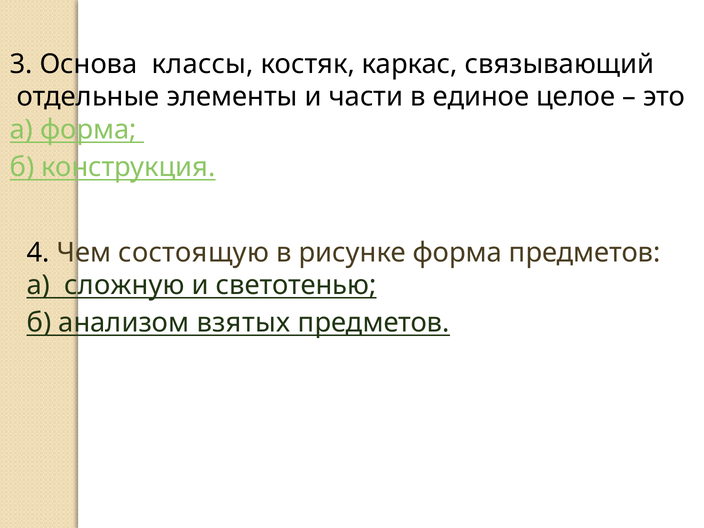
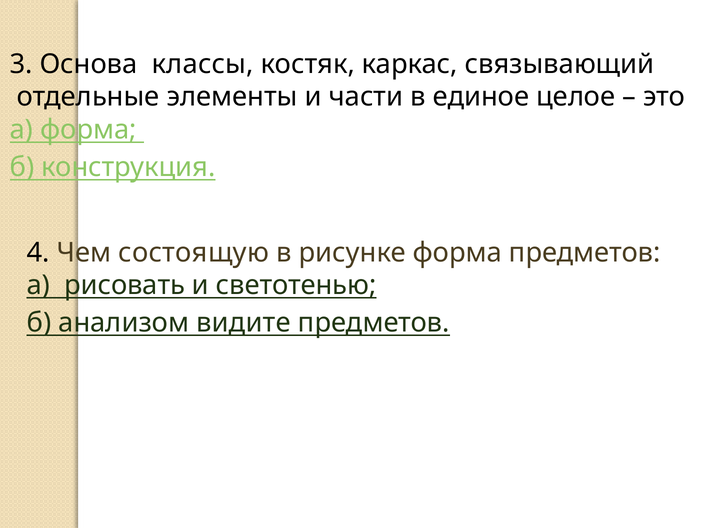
сложную: сложную -> рисовать
взятых: взятых -> видите
